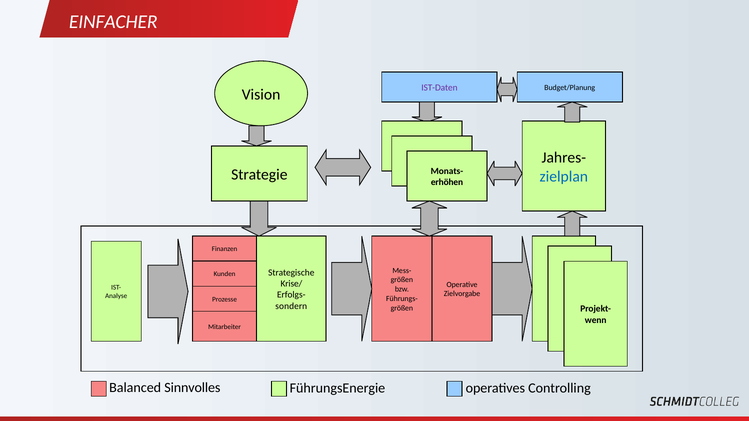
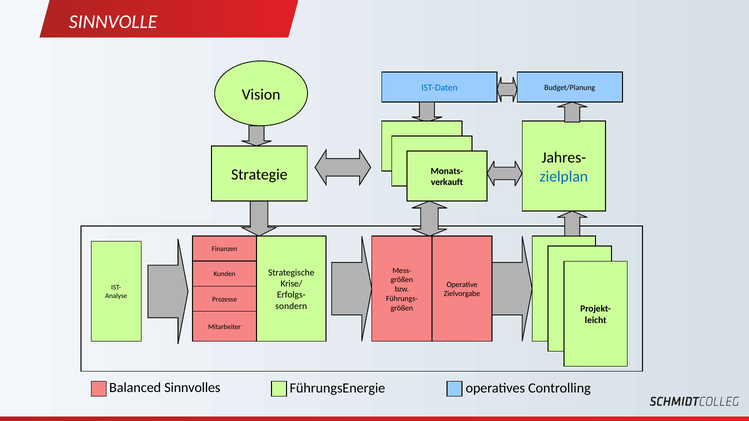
EINFACHER: EINFACHER -> SINNVOLLE
IST-Daten colour: purple -> blue
erhöhen: erhöhen -> verkauft
wenn: wenn -> leicht
